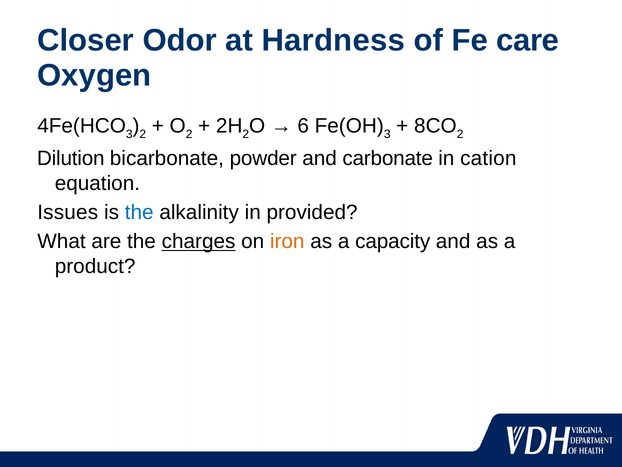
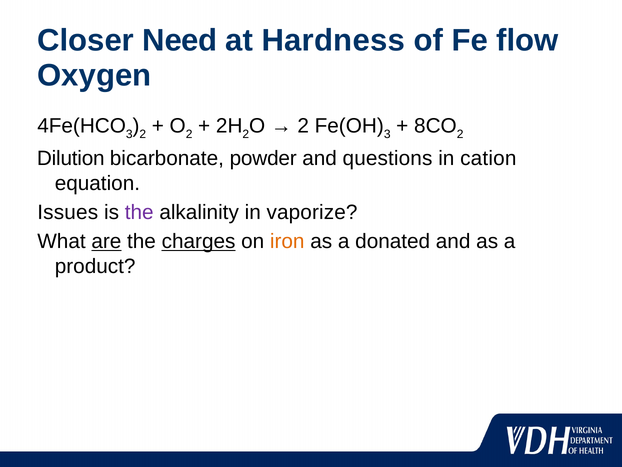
Odor: Odor -> Need
care: care -> flow
6 at (303, 126): 6 -> 2
carbonate: carbonate -> questions
the at (139, 212) colour: blue -> purple
provided: provided -> vaporize
are underline: none -> present
capacity: capacity -> donated
